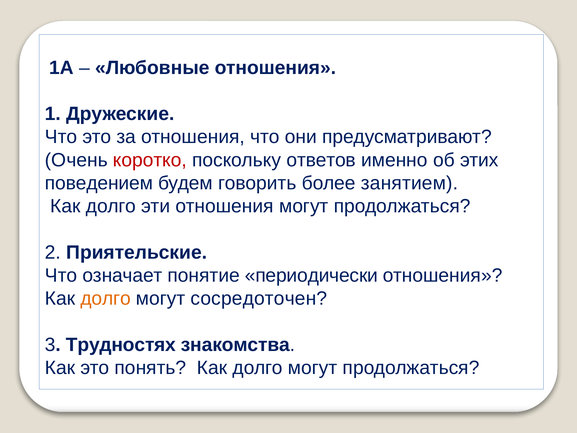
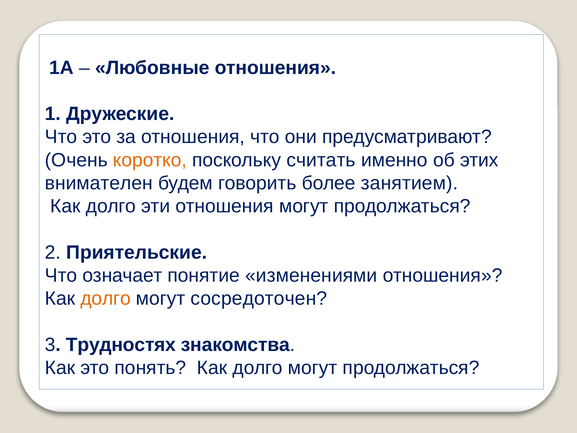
коротко colour: red -> orange
ответов: ответов -> считать
поведением: поведением -> внимателен
периодически: периодически -> изменениями
